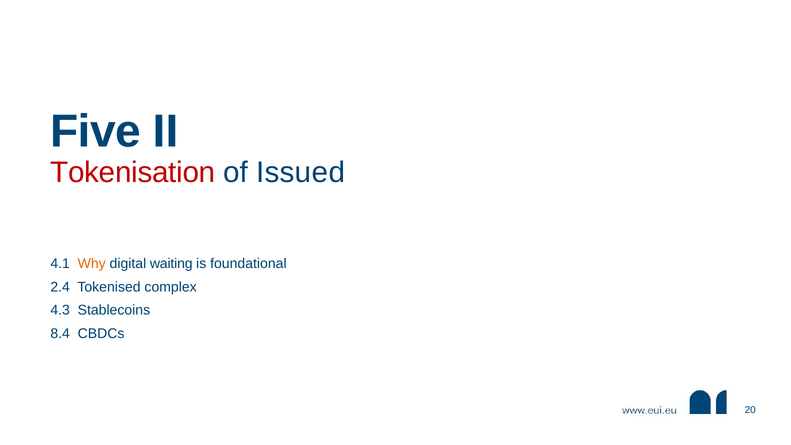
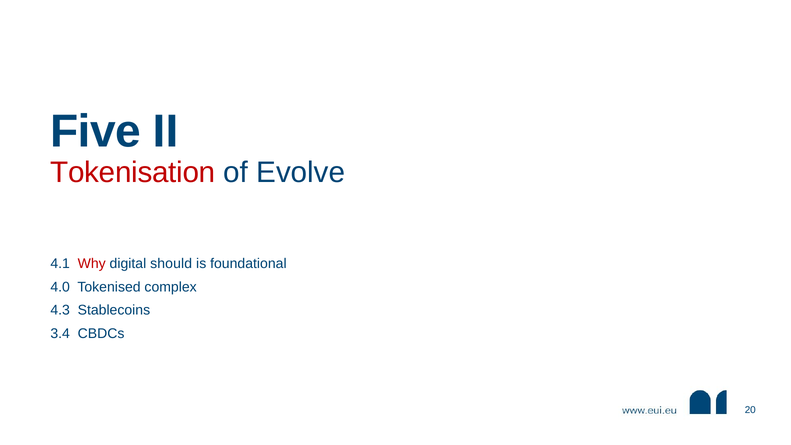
Issued: Issued -> Evolve
Why colour: orange -> red
waiting: waiting -> should
2.4: 2.4 -> 4.0
8.4: 8.4 -> 3.4
